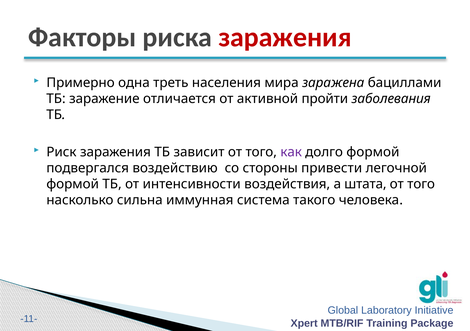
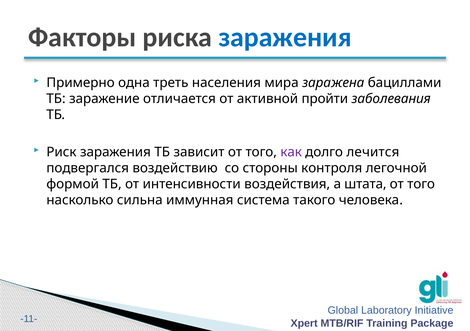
заражения at (285, 38) colour: red -> blue
долго формой: формой -> лечится
привести: привести -> контроля
